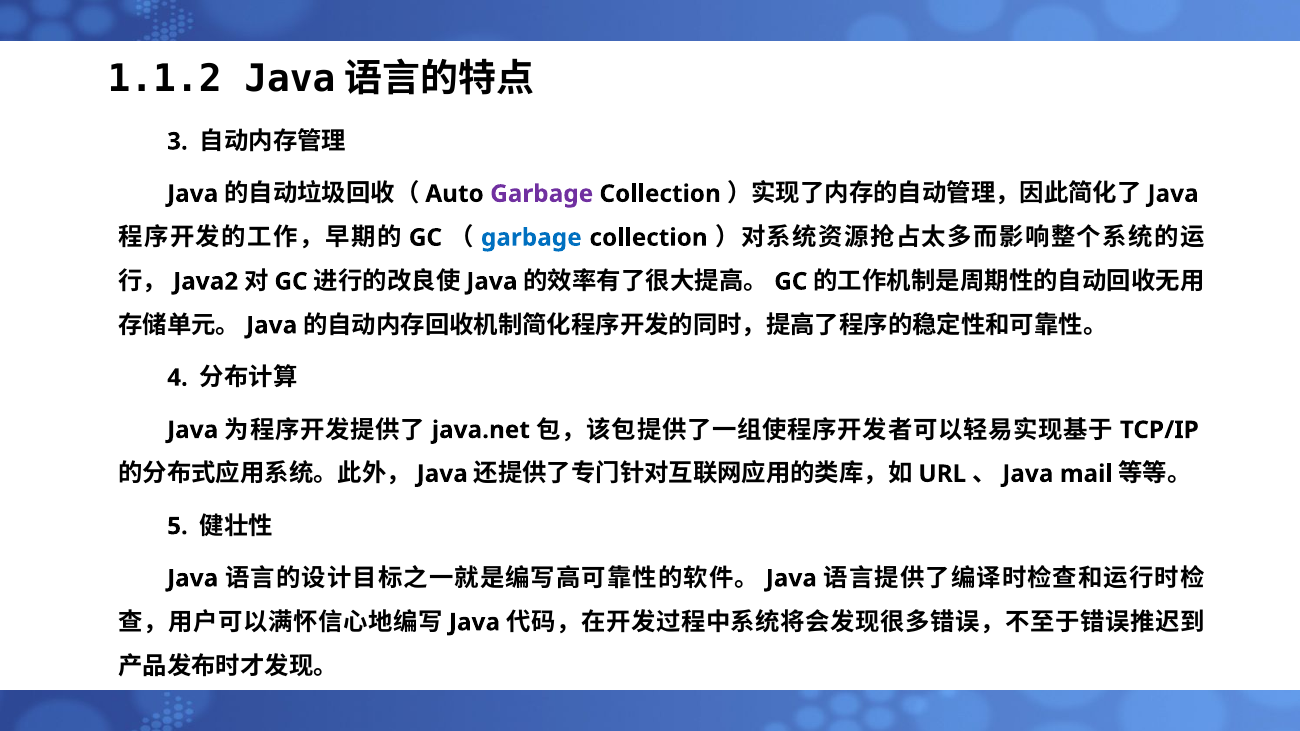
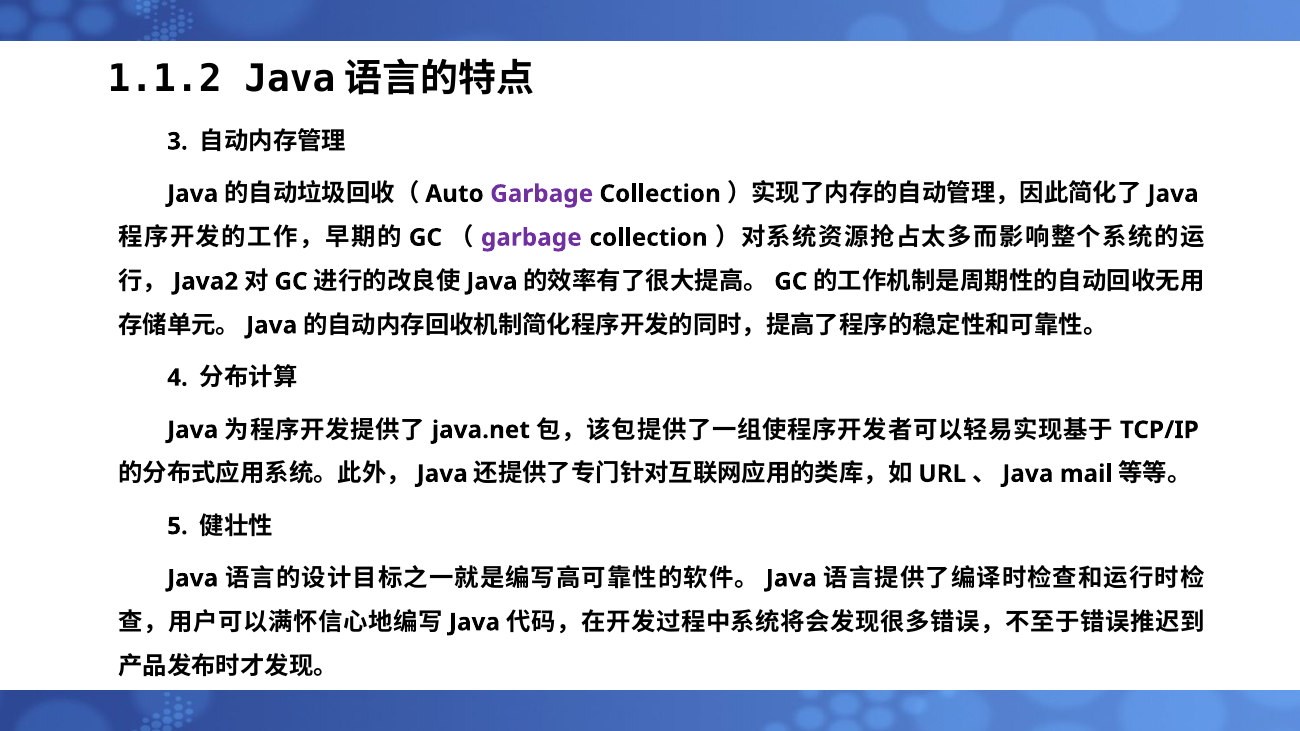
garbage at (531, 238) colour: blue -> purple
